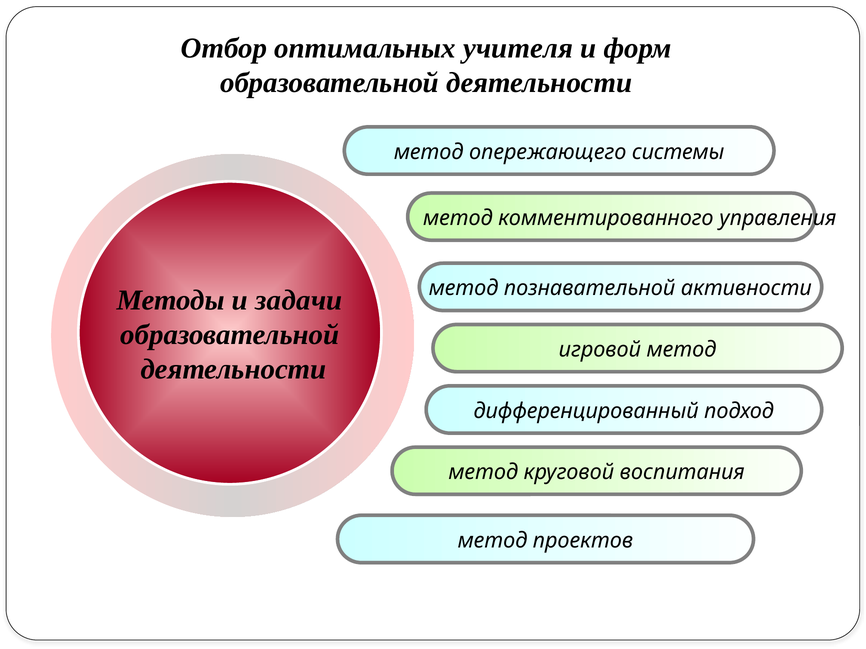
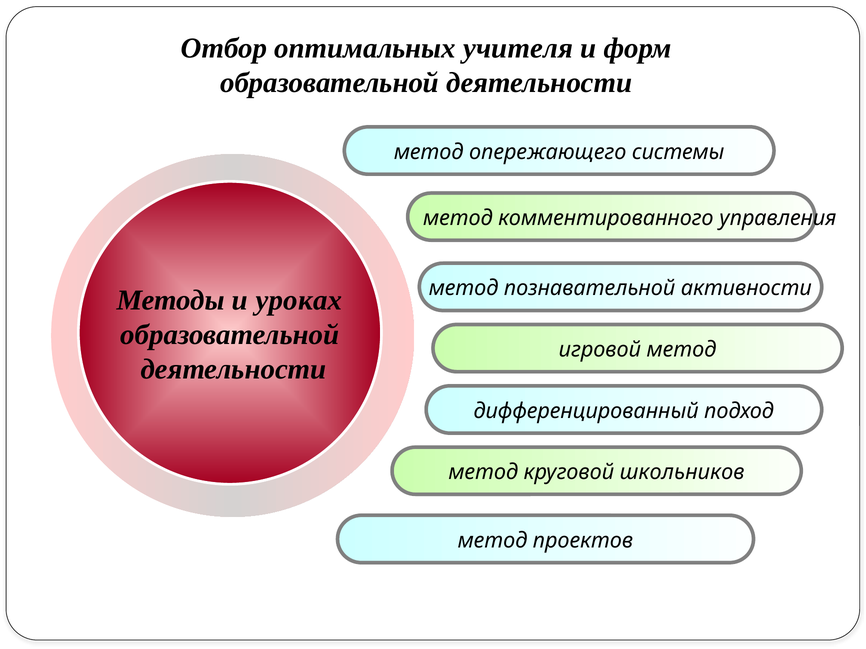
задачи: задачи -> уроках
воспитания: воспитания -> школьников
